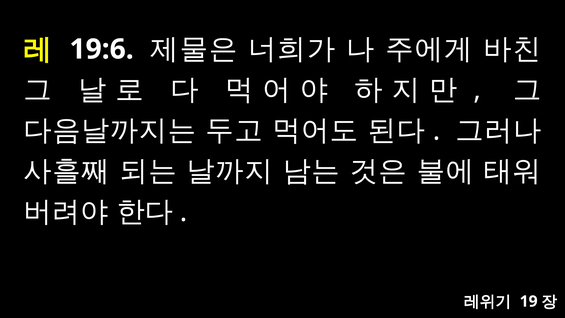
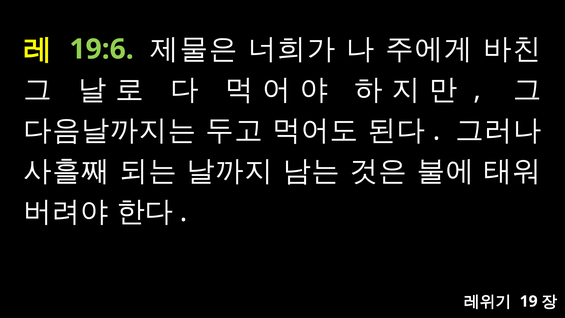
19:6 colour: white -> light green
